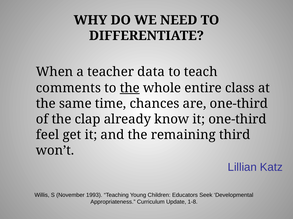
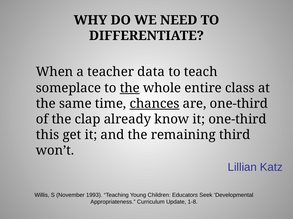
comments: comments -> someplace
chances underline: none -> present
feel: feel -> this
